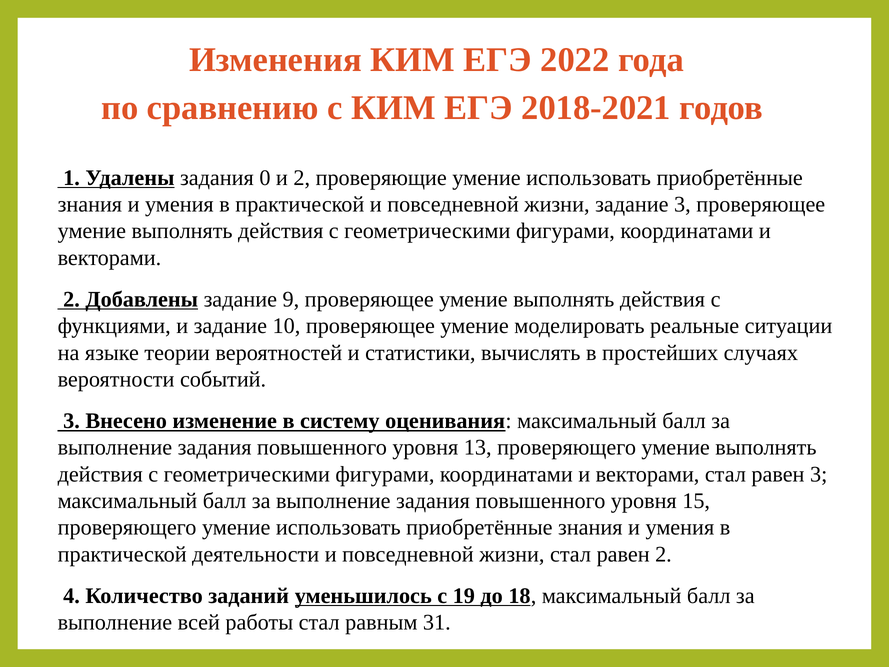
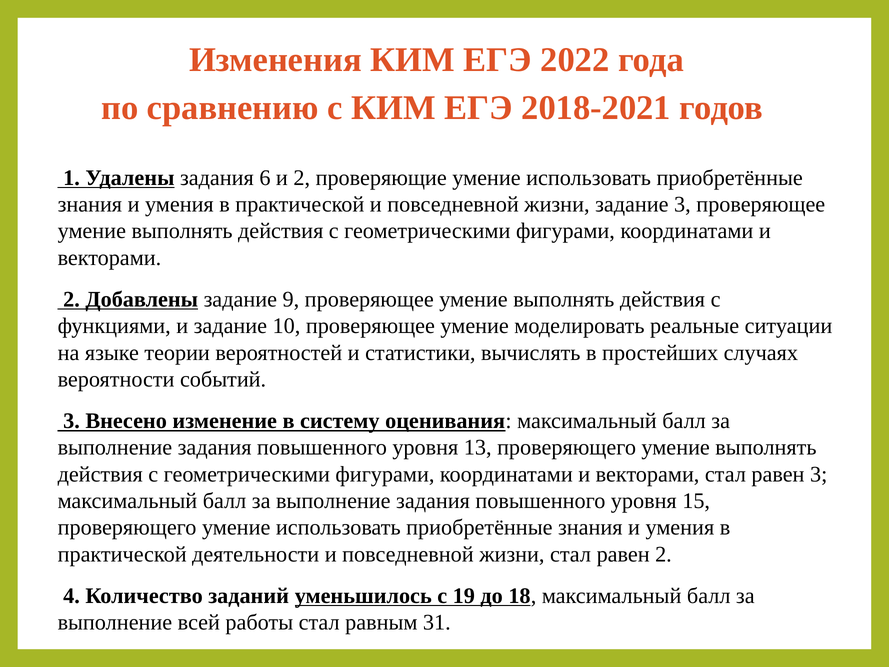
0: 0 -> 6
